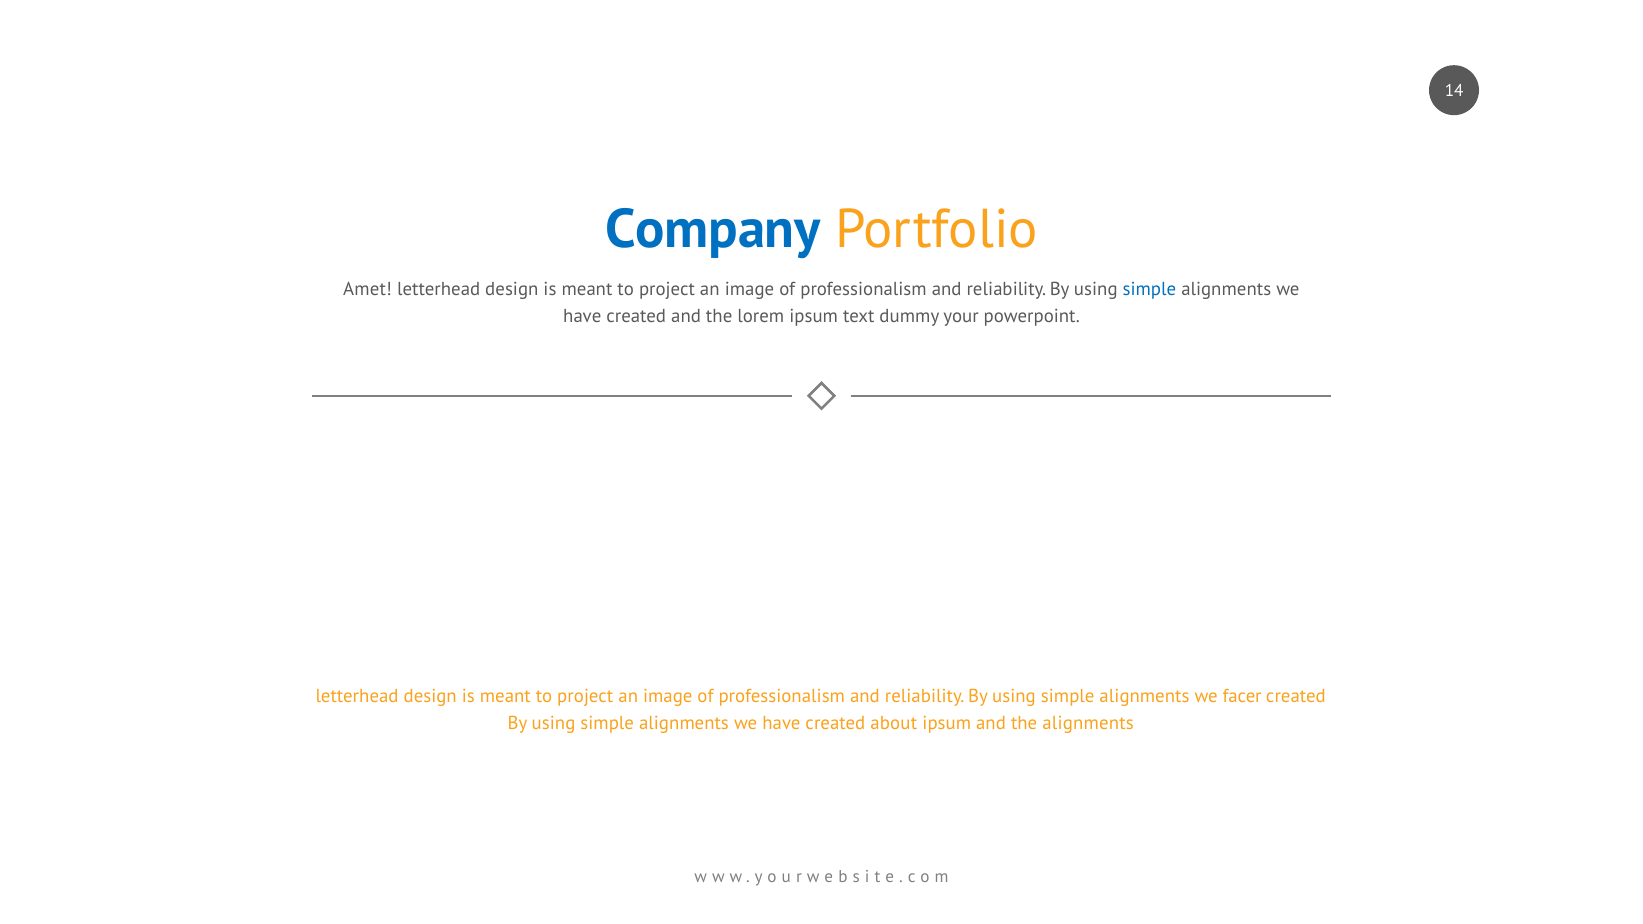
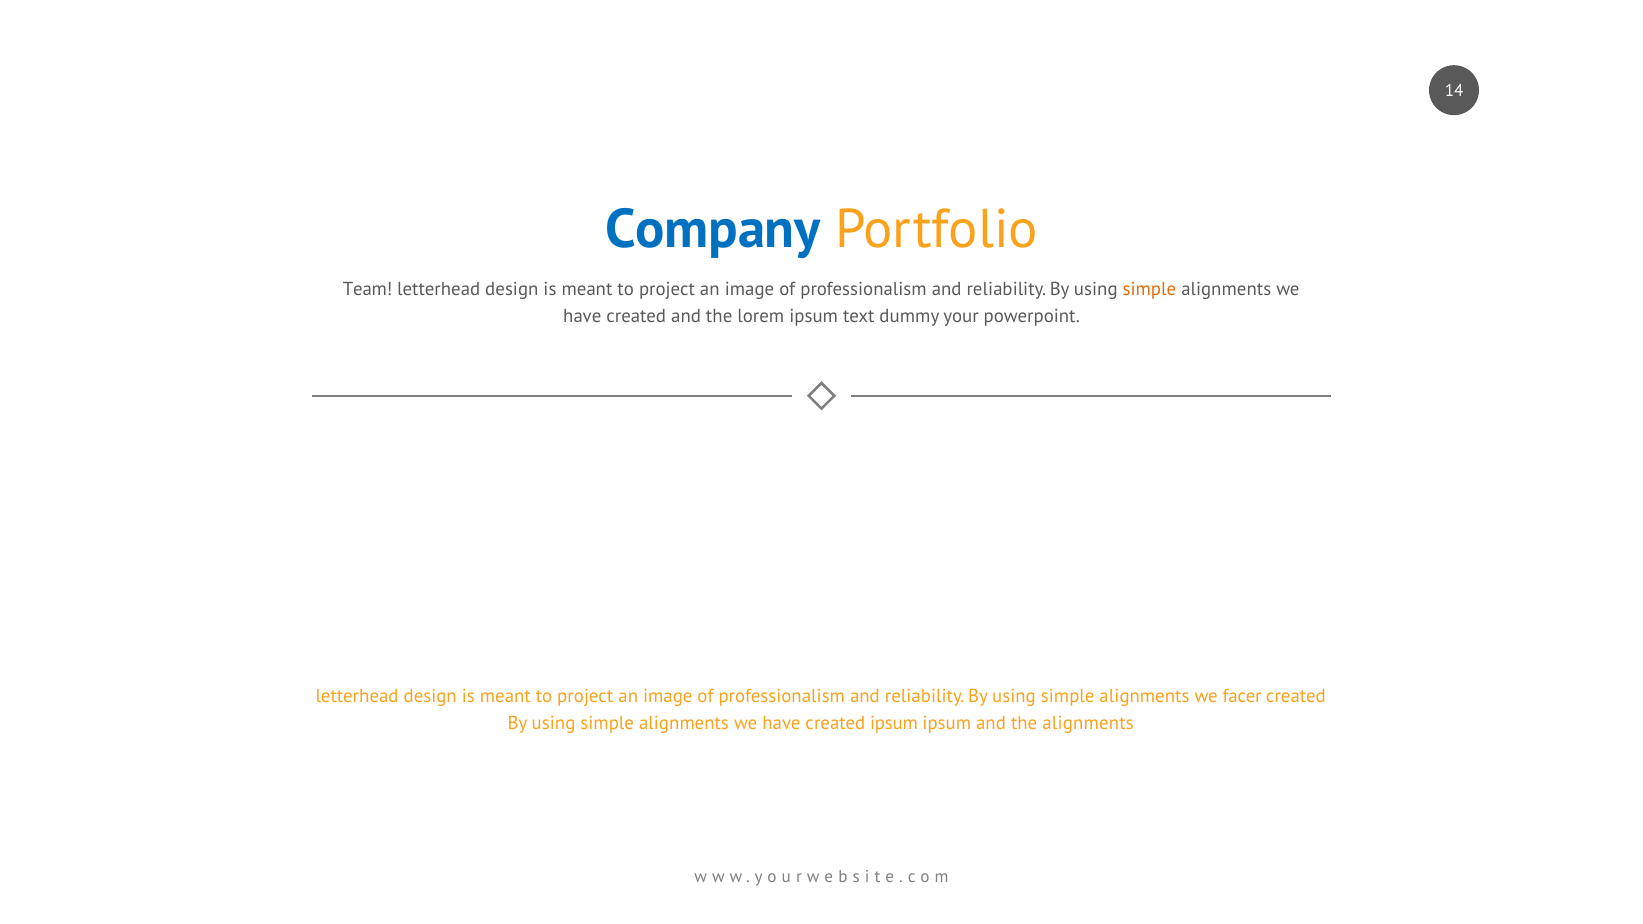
Amet: Amet -> Team
simple at (1149, 290) colour: blue -> orange
created about: about -> ipsum
